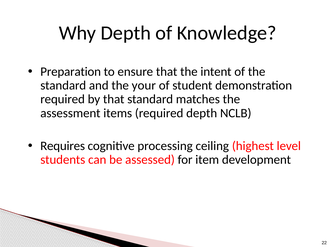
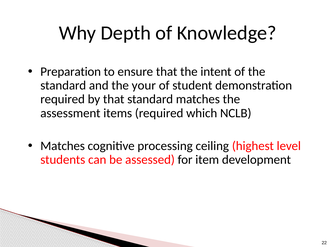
required depth: depth -> which
Requires at (63, 146): Requires -> Matches
